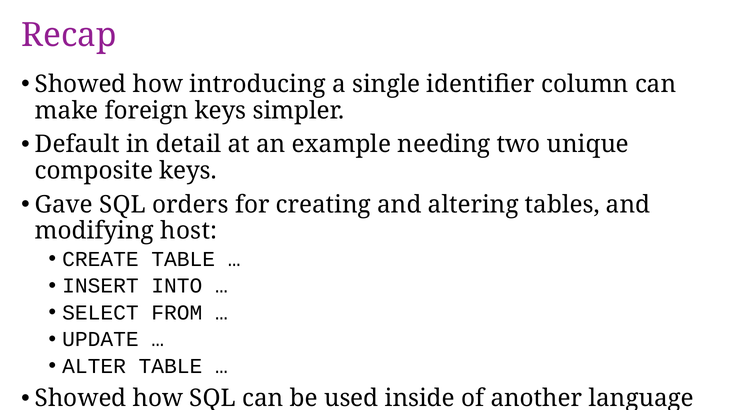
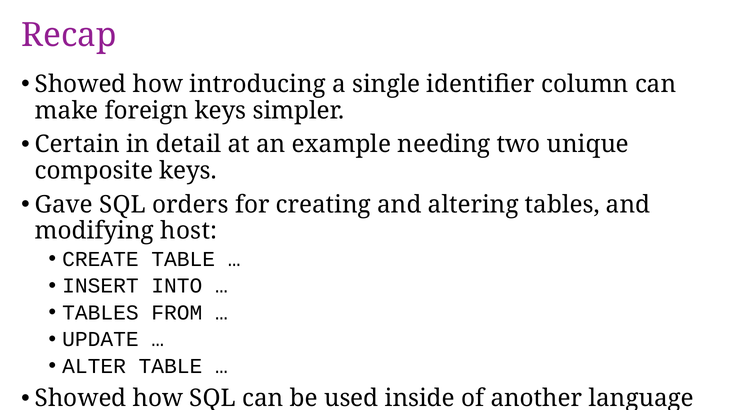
Default: Default -> Certain
SELECT at (100, 313): SELECT -> TABLES
